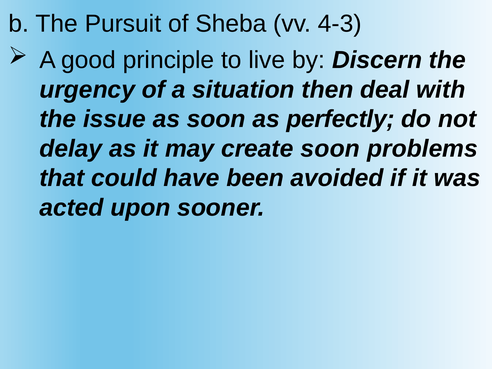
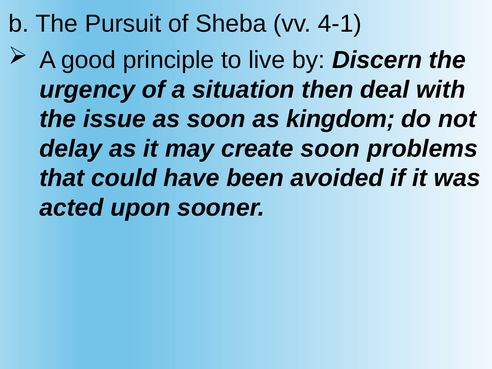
4-3: 4-3 -> 4-1
perfectly: perfectly -> kingdom
